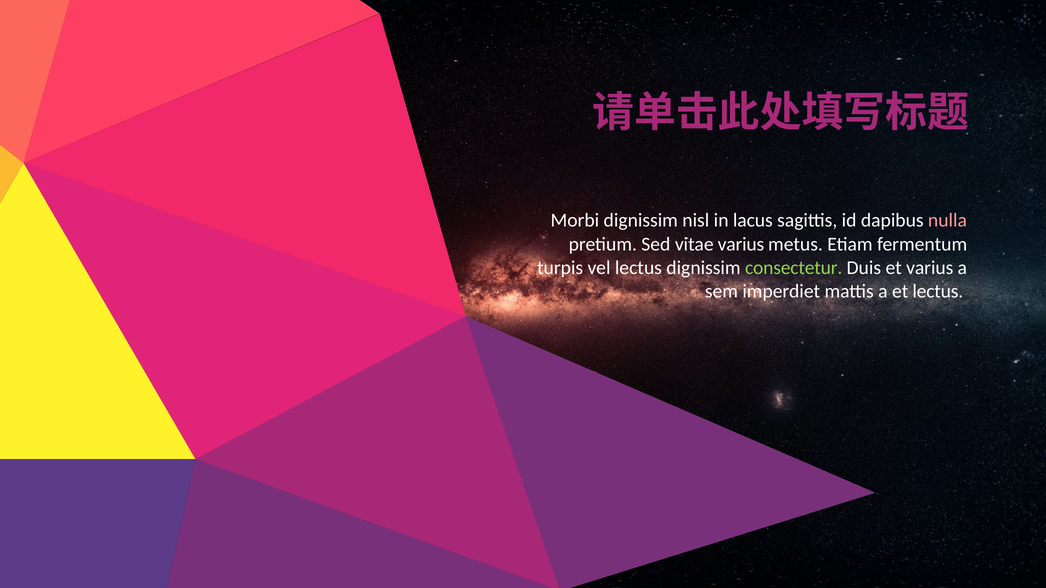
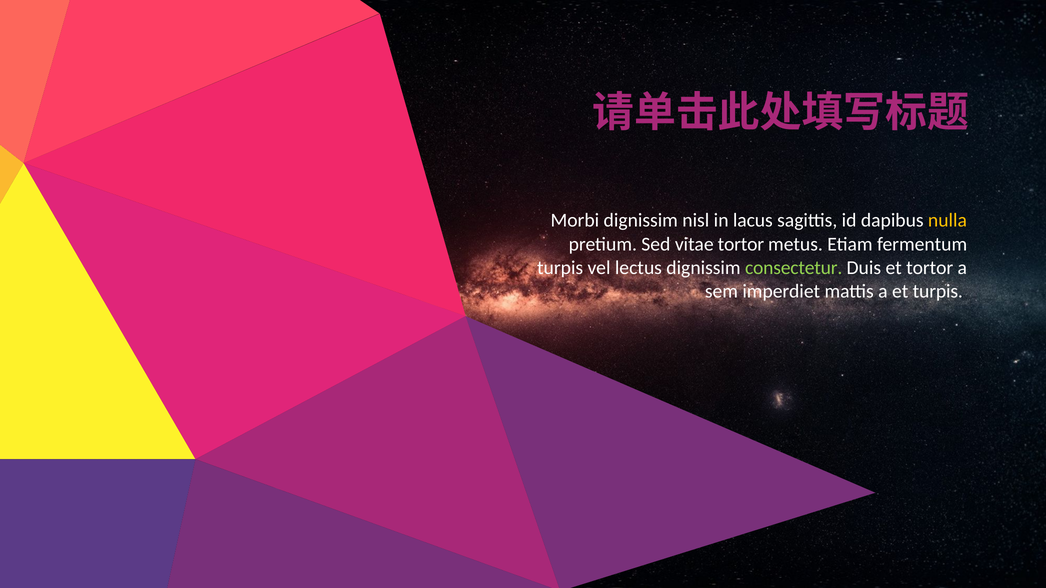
nulla colour: pink -> yellow
vitae varius: varius -> tortor
et varius: varius -> tortor
et lectus: lectus -> turpis
